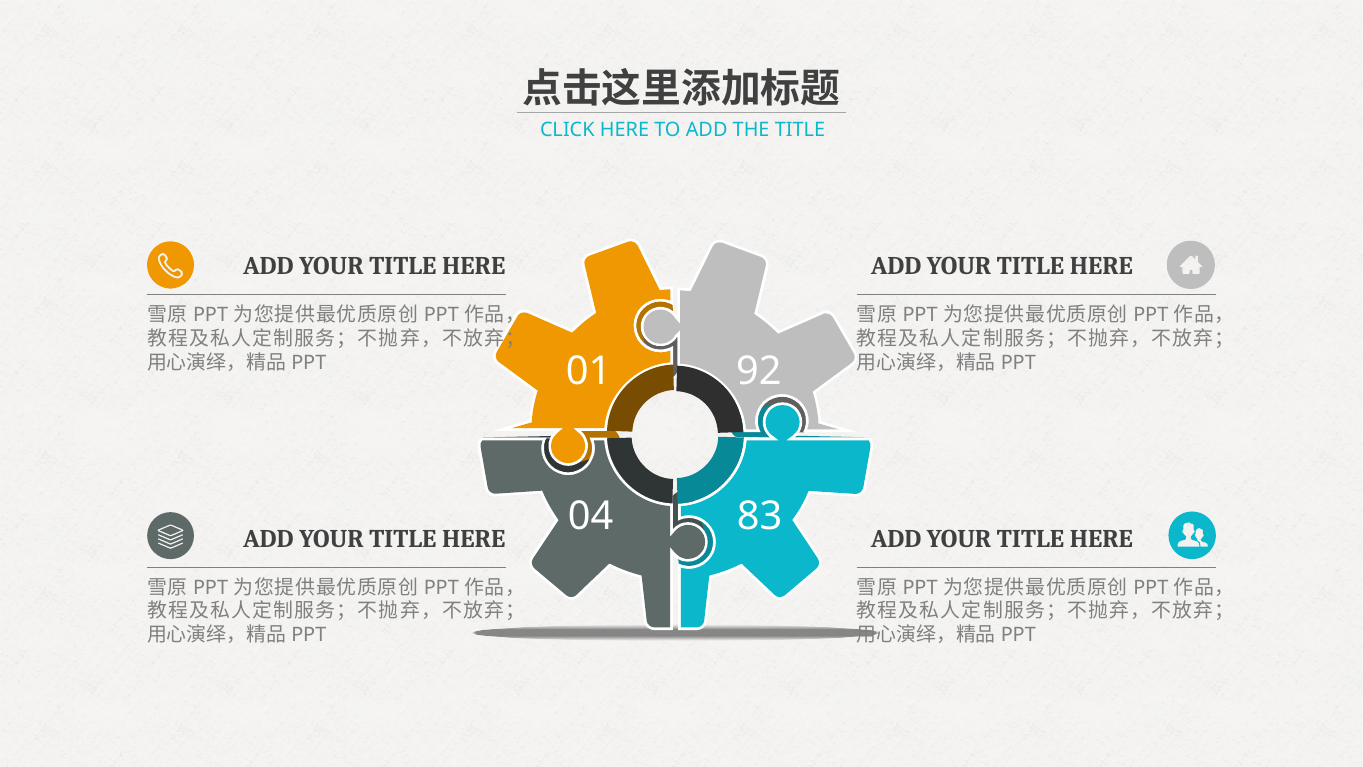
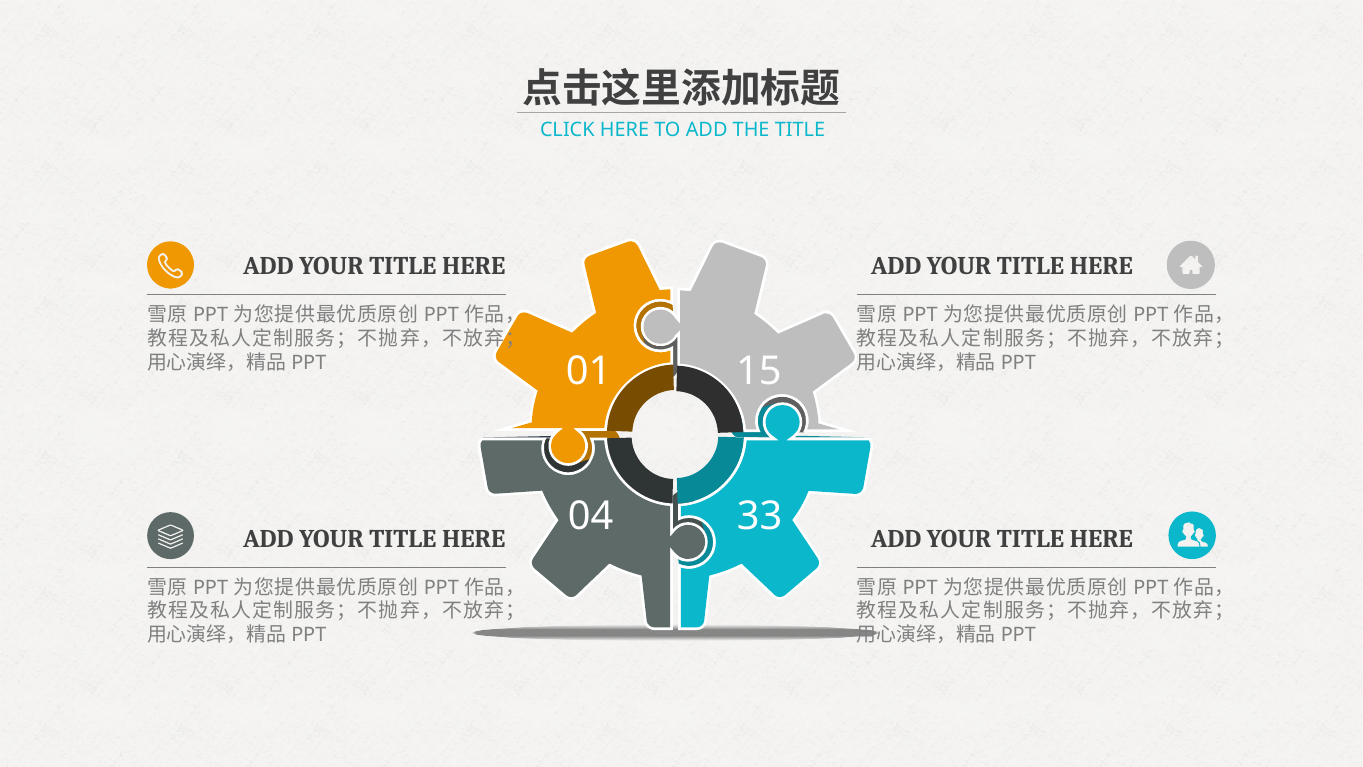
92: 92 -> 15
83: 83 -> 33
